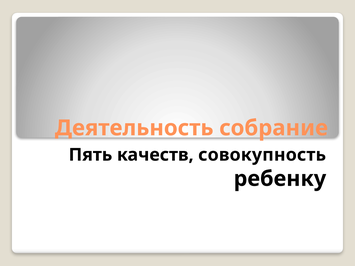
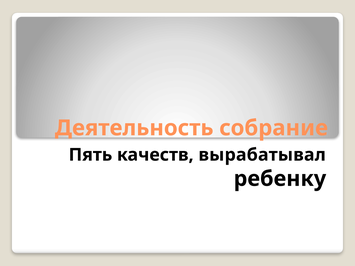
совокупность: совокупность -> вырабатывал
